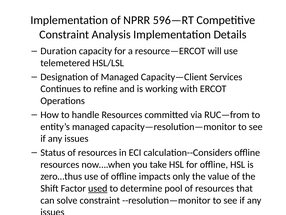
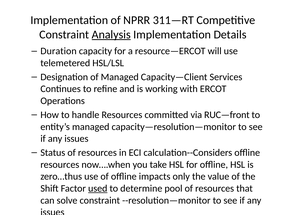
596—RT: 596—RT -> 311—RT
Analysis underline: none -> present
RUC—from: RUC—from -> RUC—front
